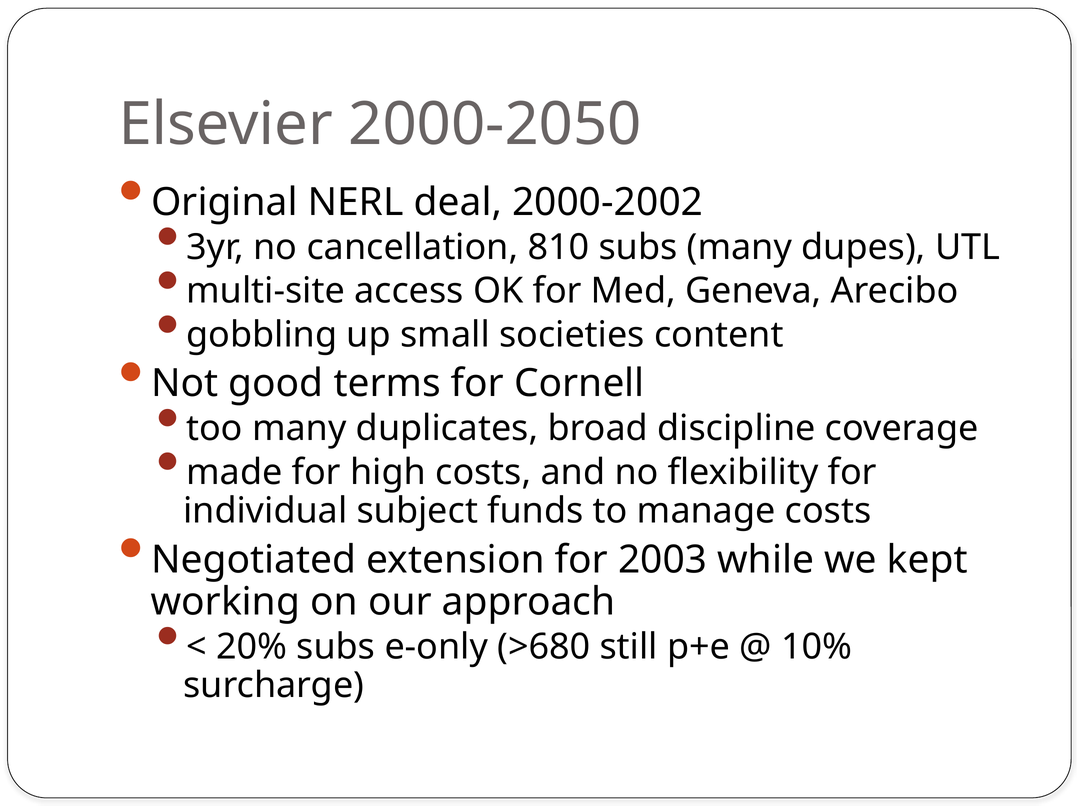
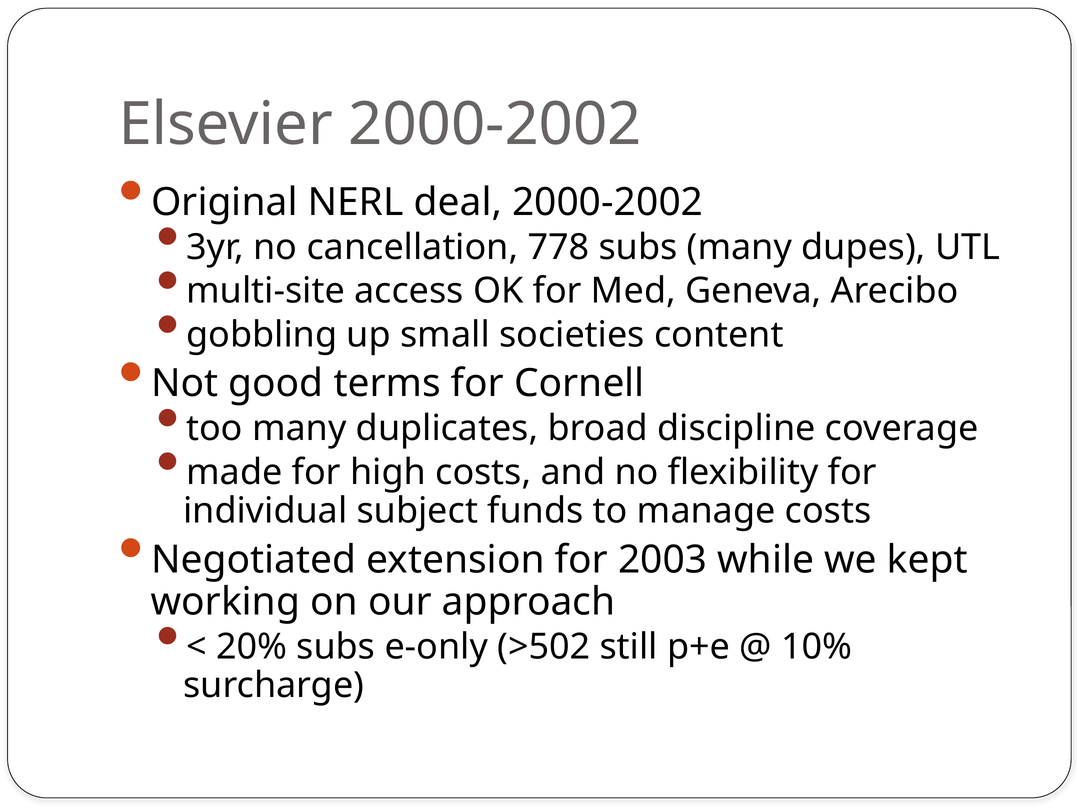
Elsevier 2000-2050: 2000-2050 -> 2000-2002
810: 810 -> 778
>680: >680 -> >502
